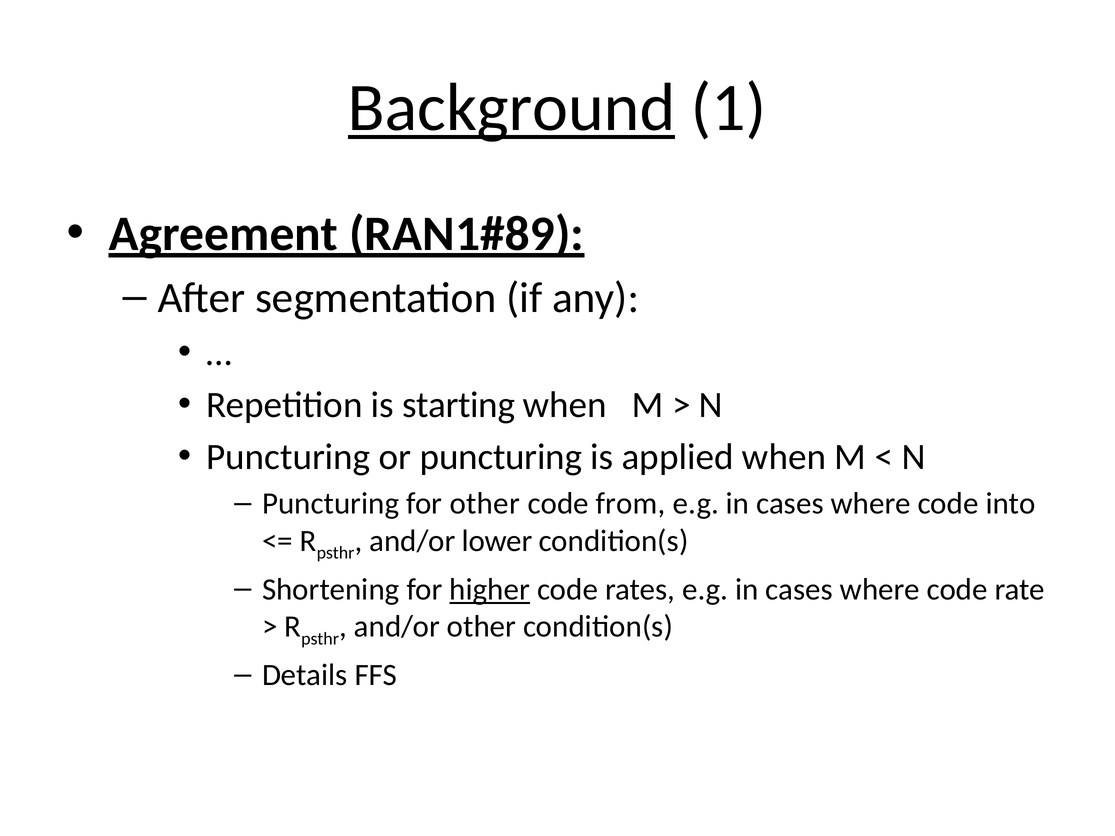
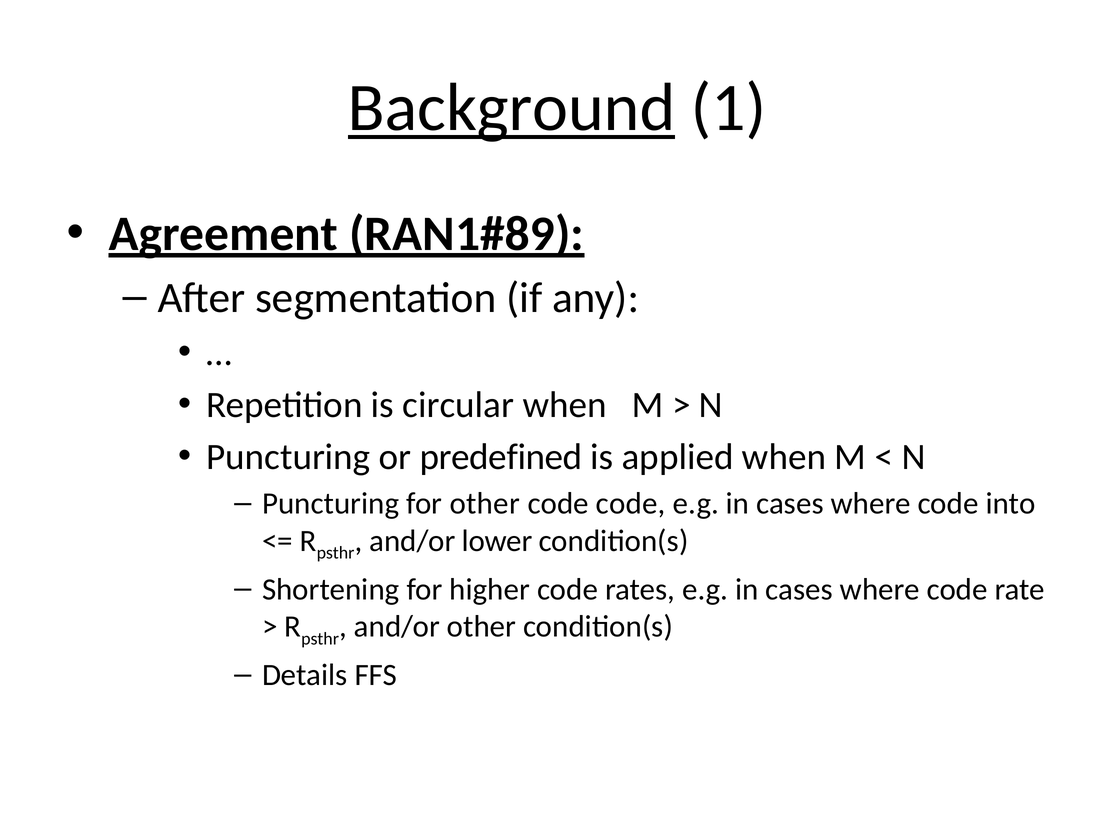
starting: starting -> circular
or puncturing: puncturing -> predefined
code from: from -> code
higher underline: present -> none
